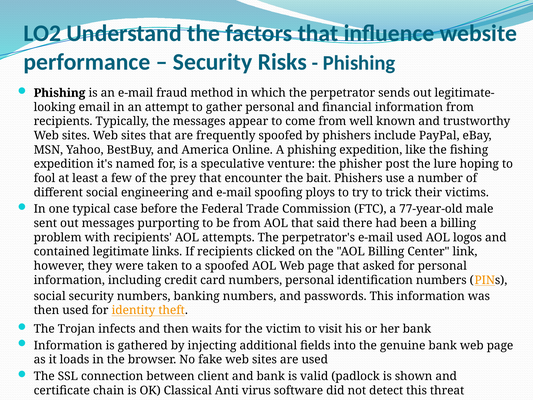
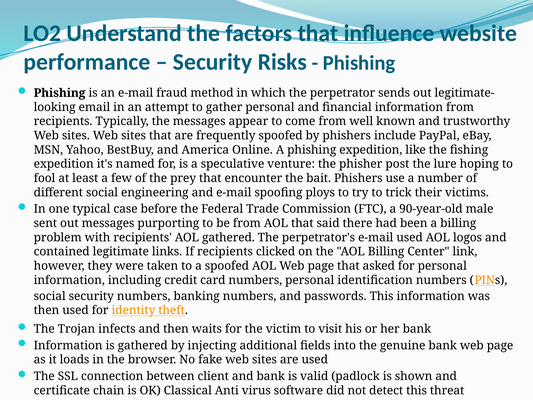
77-year-old: 77-year-old -> 90-year-old
AOL attempts: attempts -> gathered
